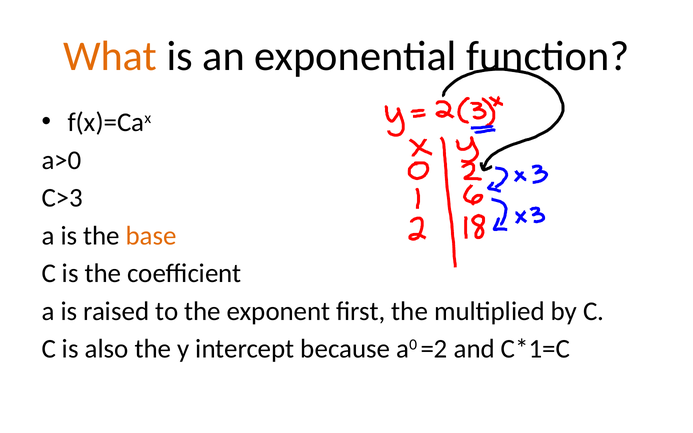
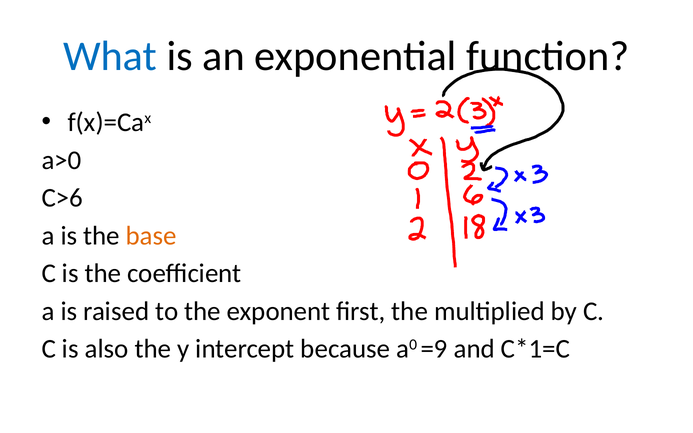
What colour: orange -> blue
C>3: C>3 -> C>6
=2: =2 -> =9
